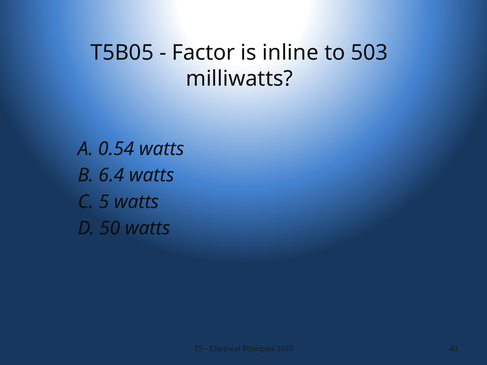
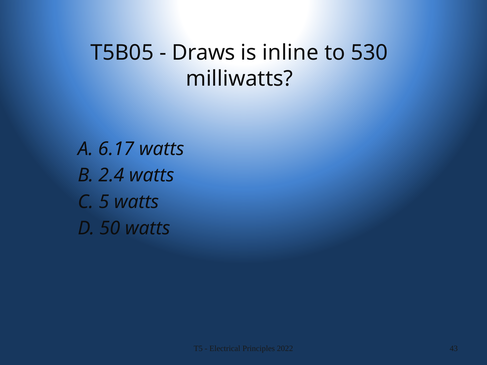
Factor: Factor -> Draws
503: 503 -> 530
0.54: 0.54 -> 6.17
6.4: 6.4 -> 2.4
